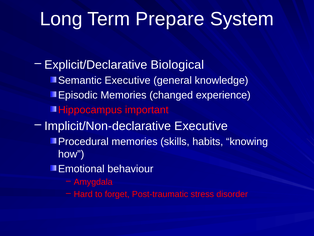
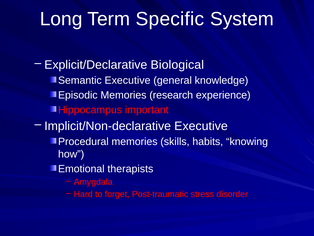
Prepare: Prepare -> Specific
changed: changed -> research
behaviour: behaviour -> therapists
